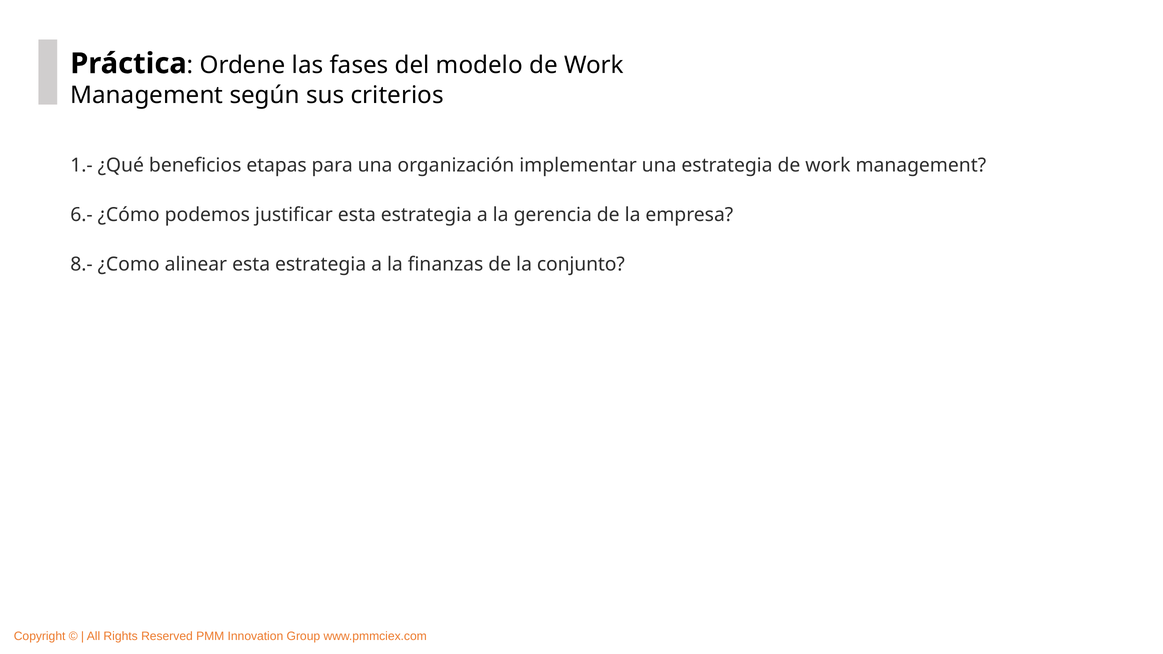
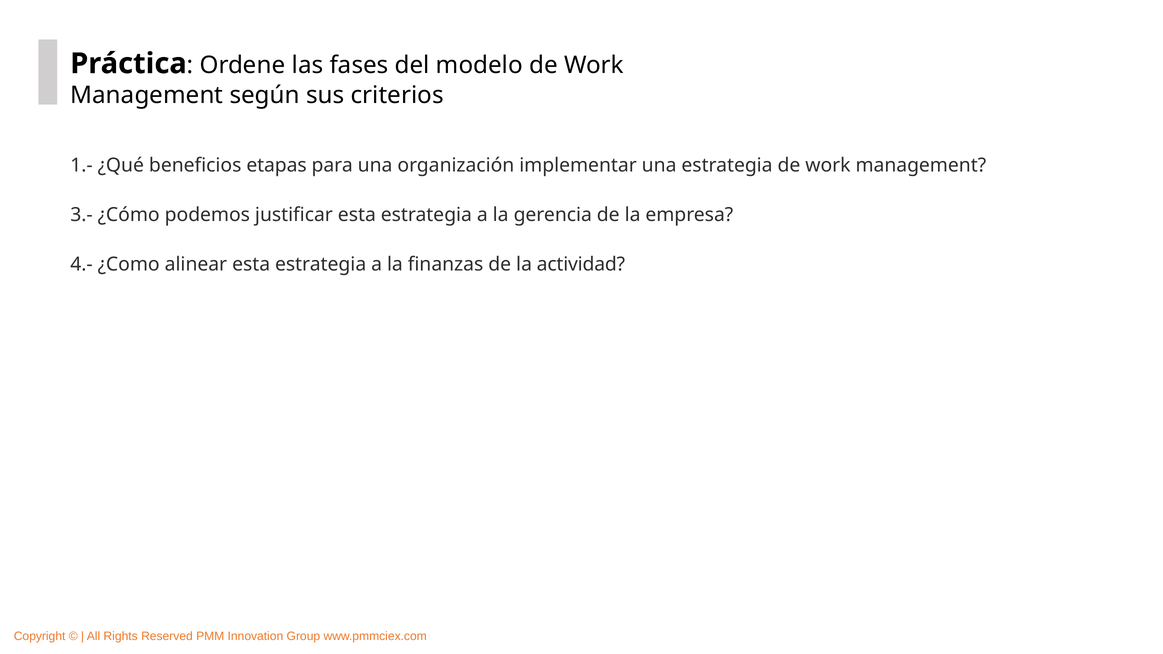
6.-: 6.- -> 3.-
8.-: 8.- -> 4.-
conjunto: conjunto -> actividad
